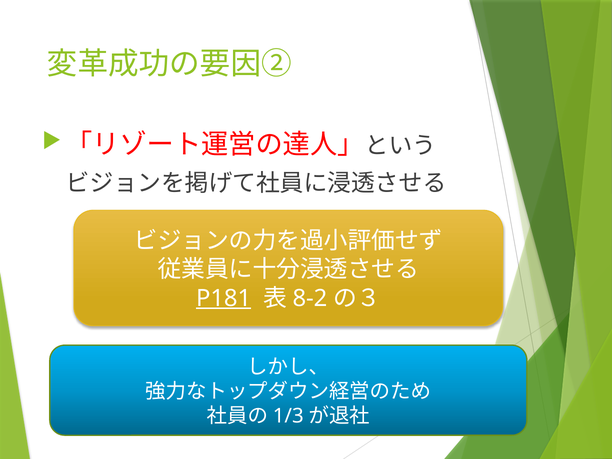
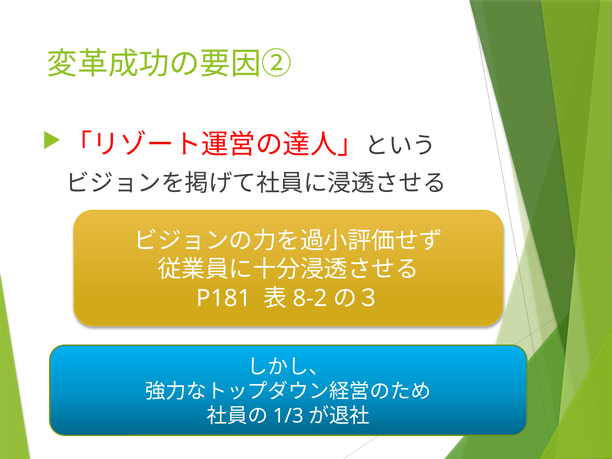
P181 underline: present -> none
